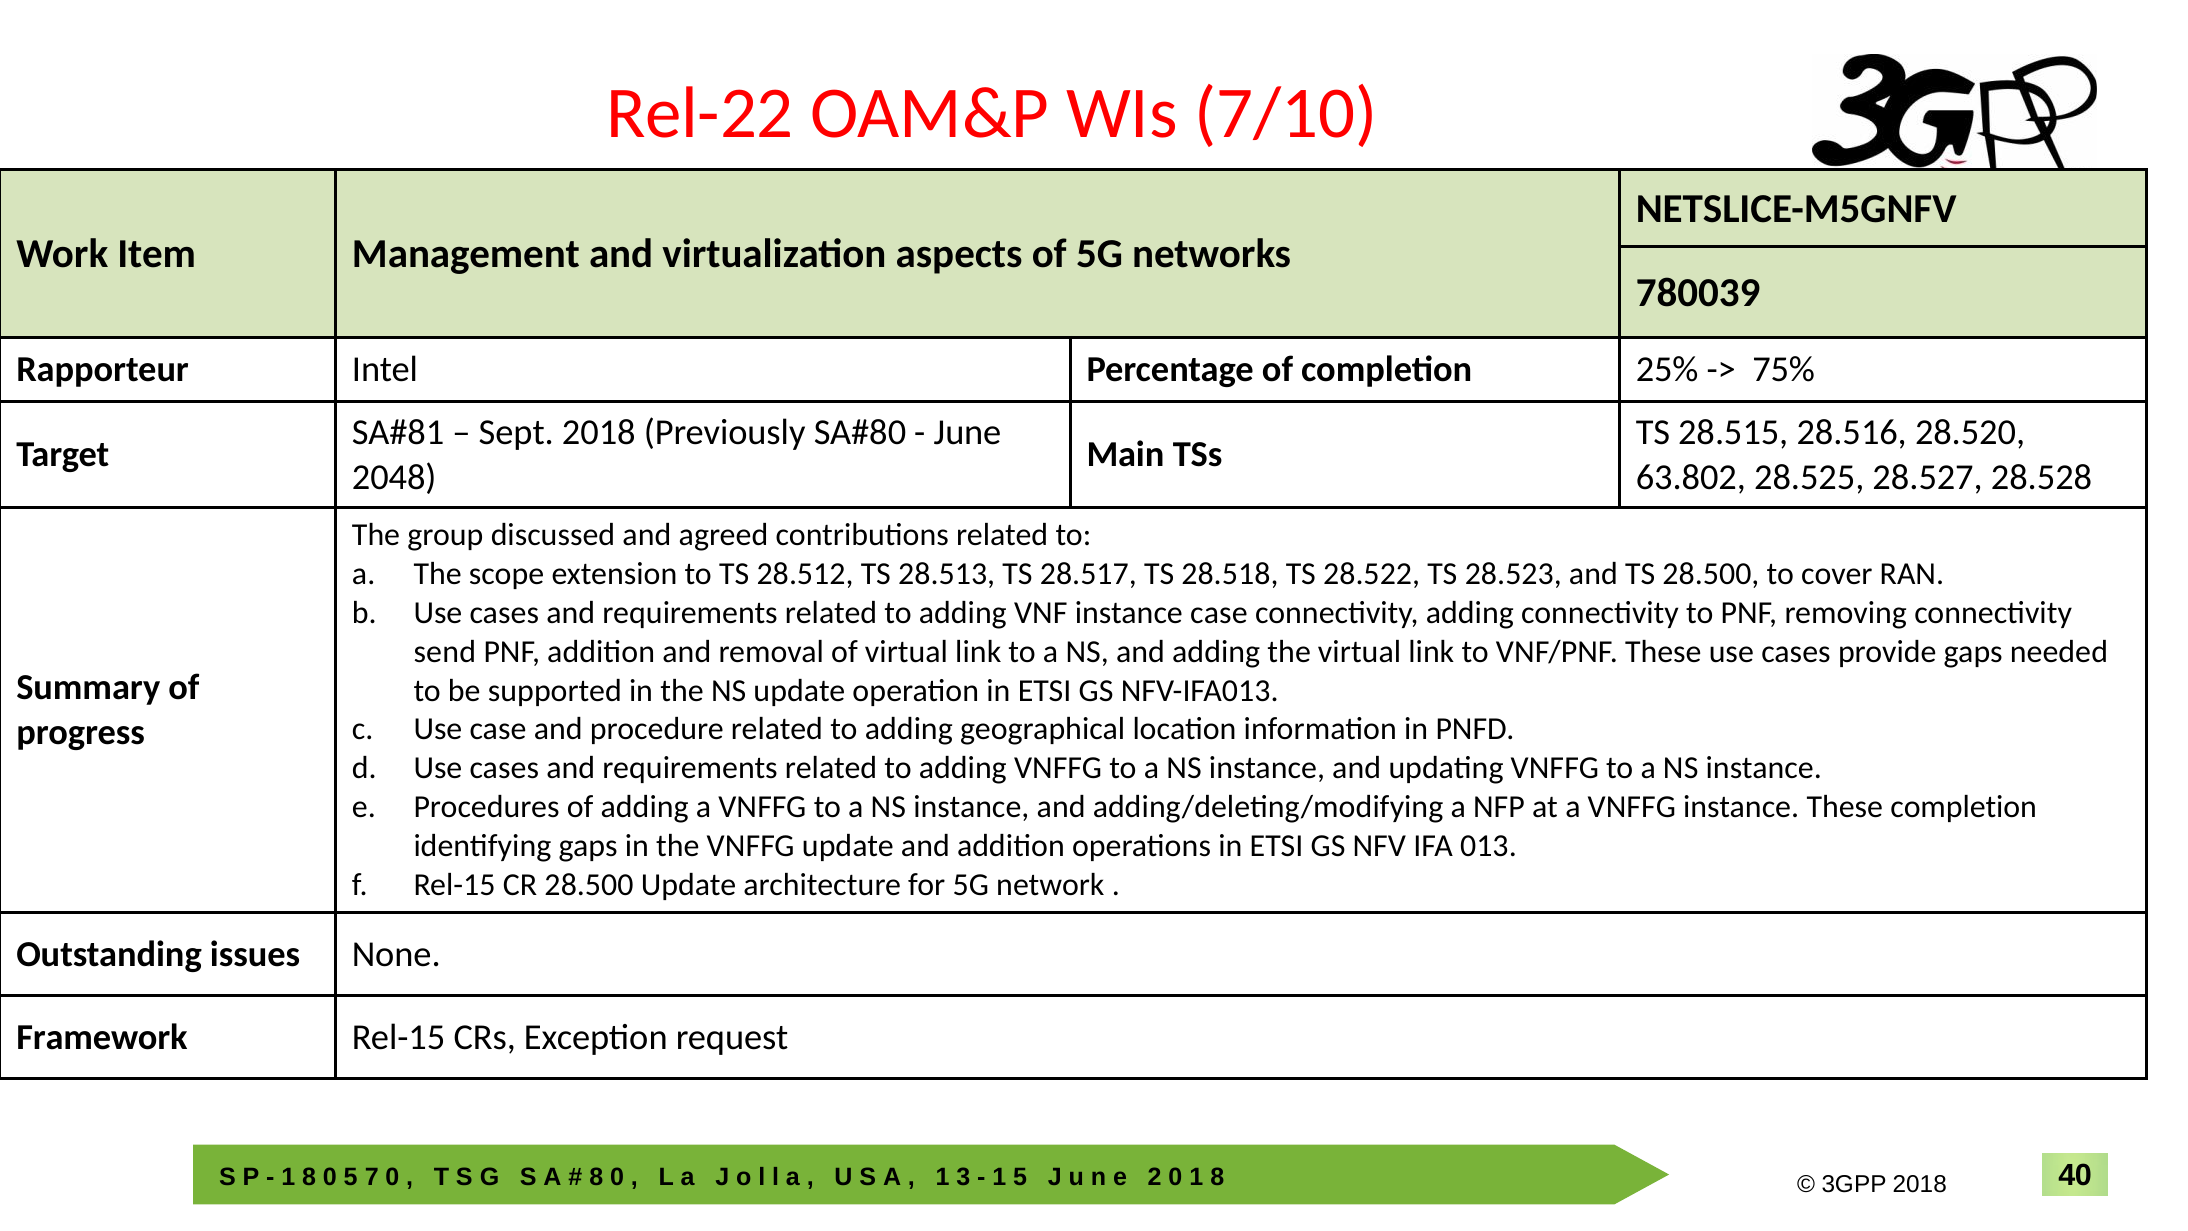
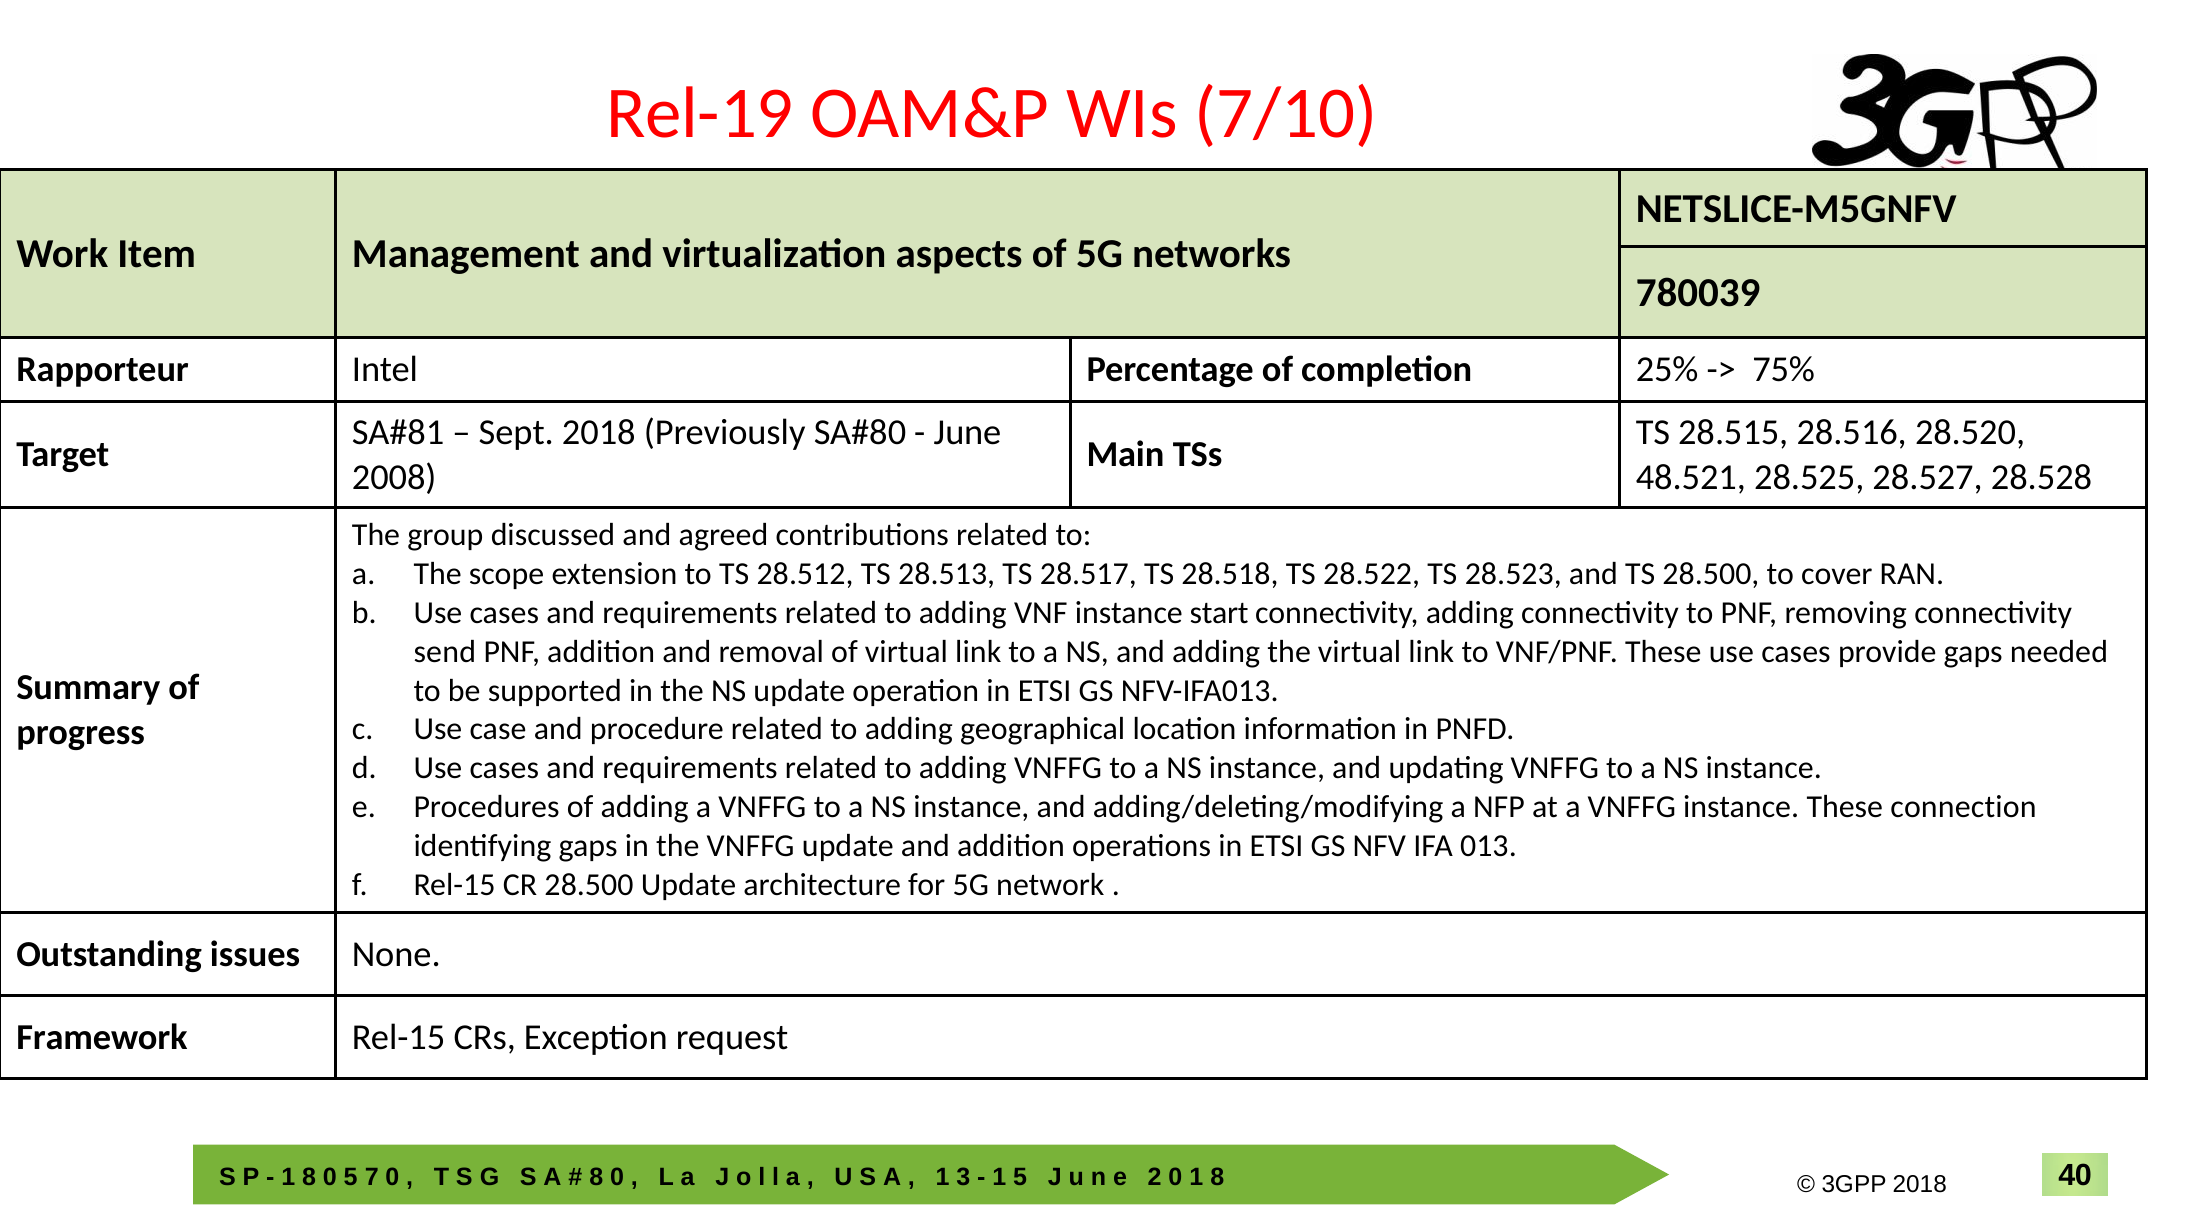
Rel-22: Rel-22 -> Rel-19
2048: 2048 -> 2008
63.802: 63.802 -> 48.521
case at (1219, 613): case -> start
These completion: completion -> connection
